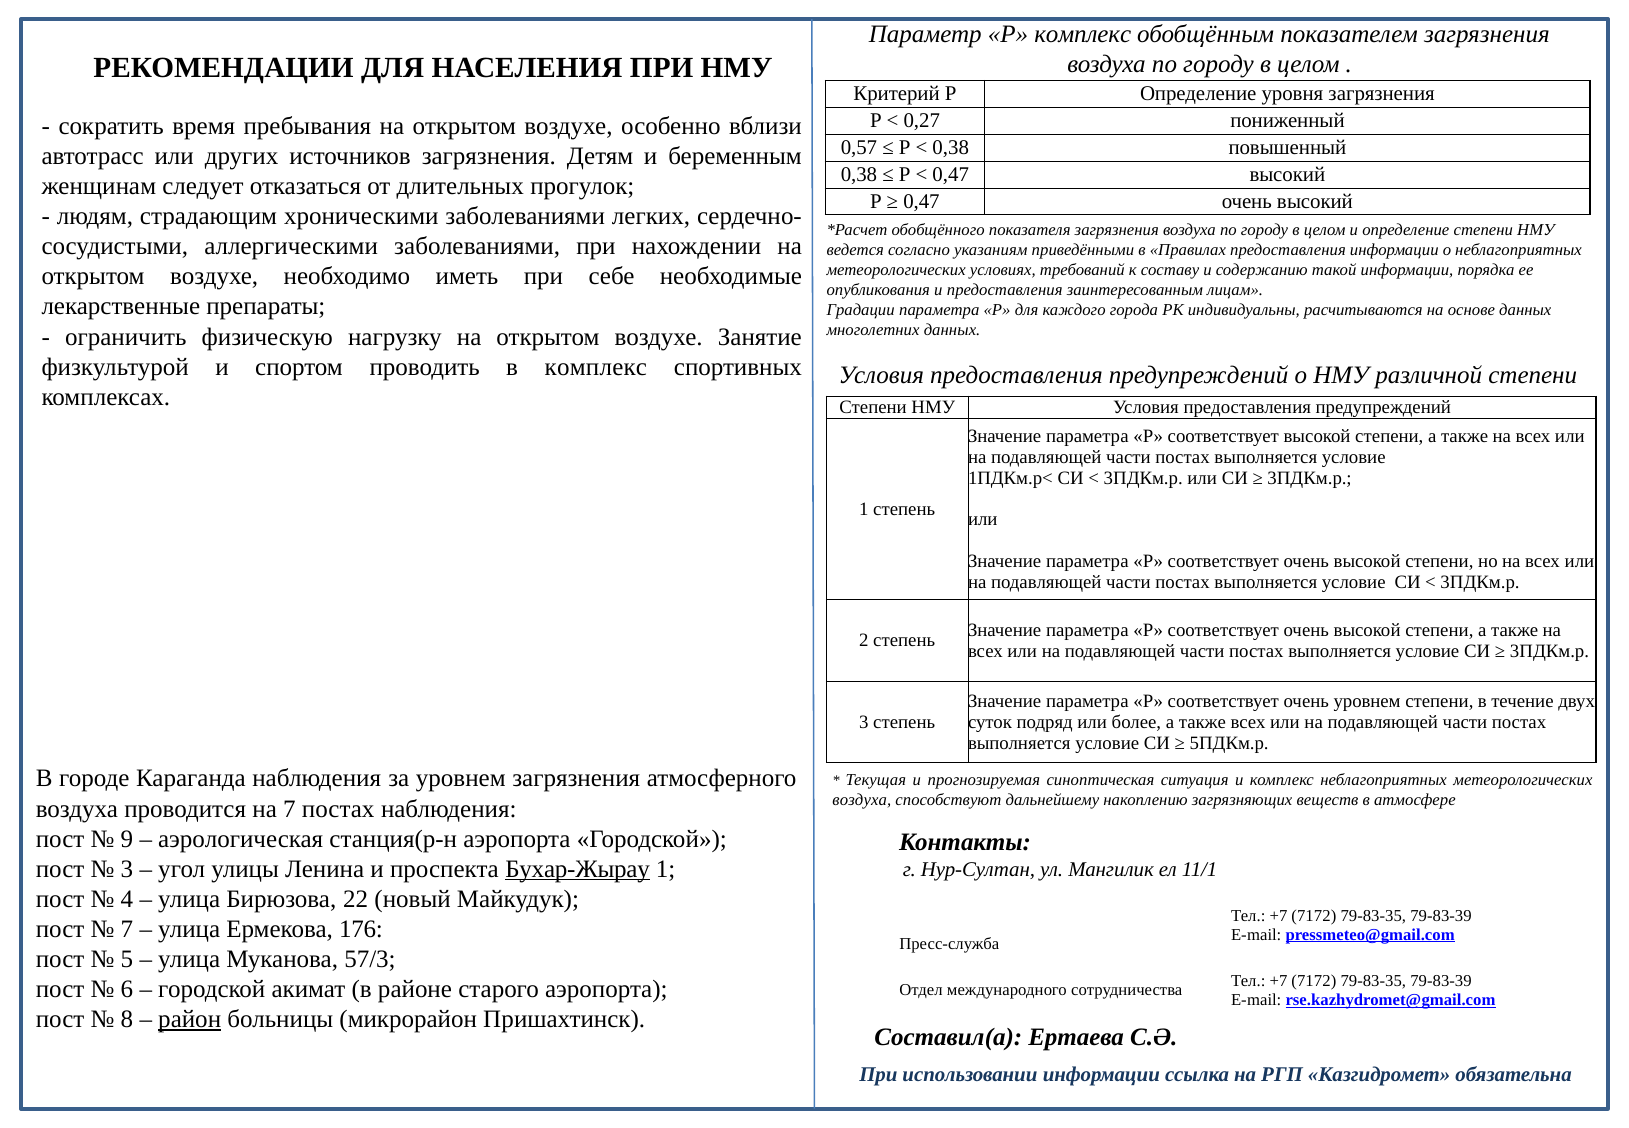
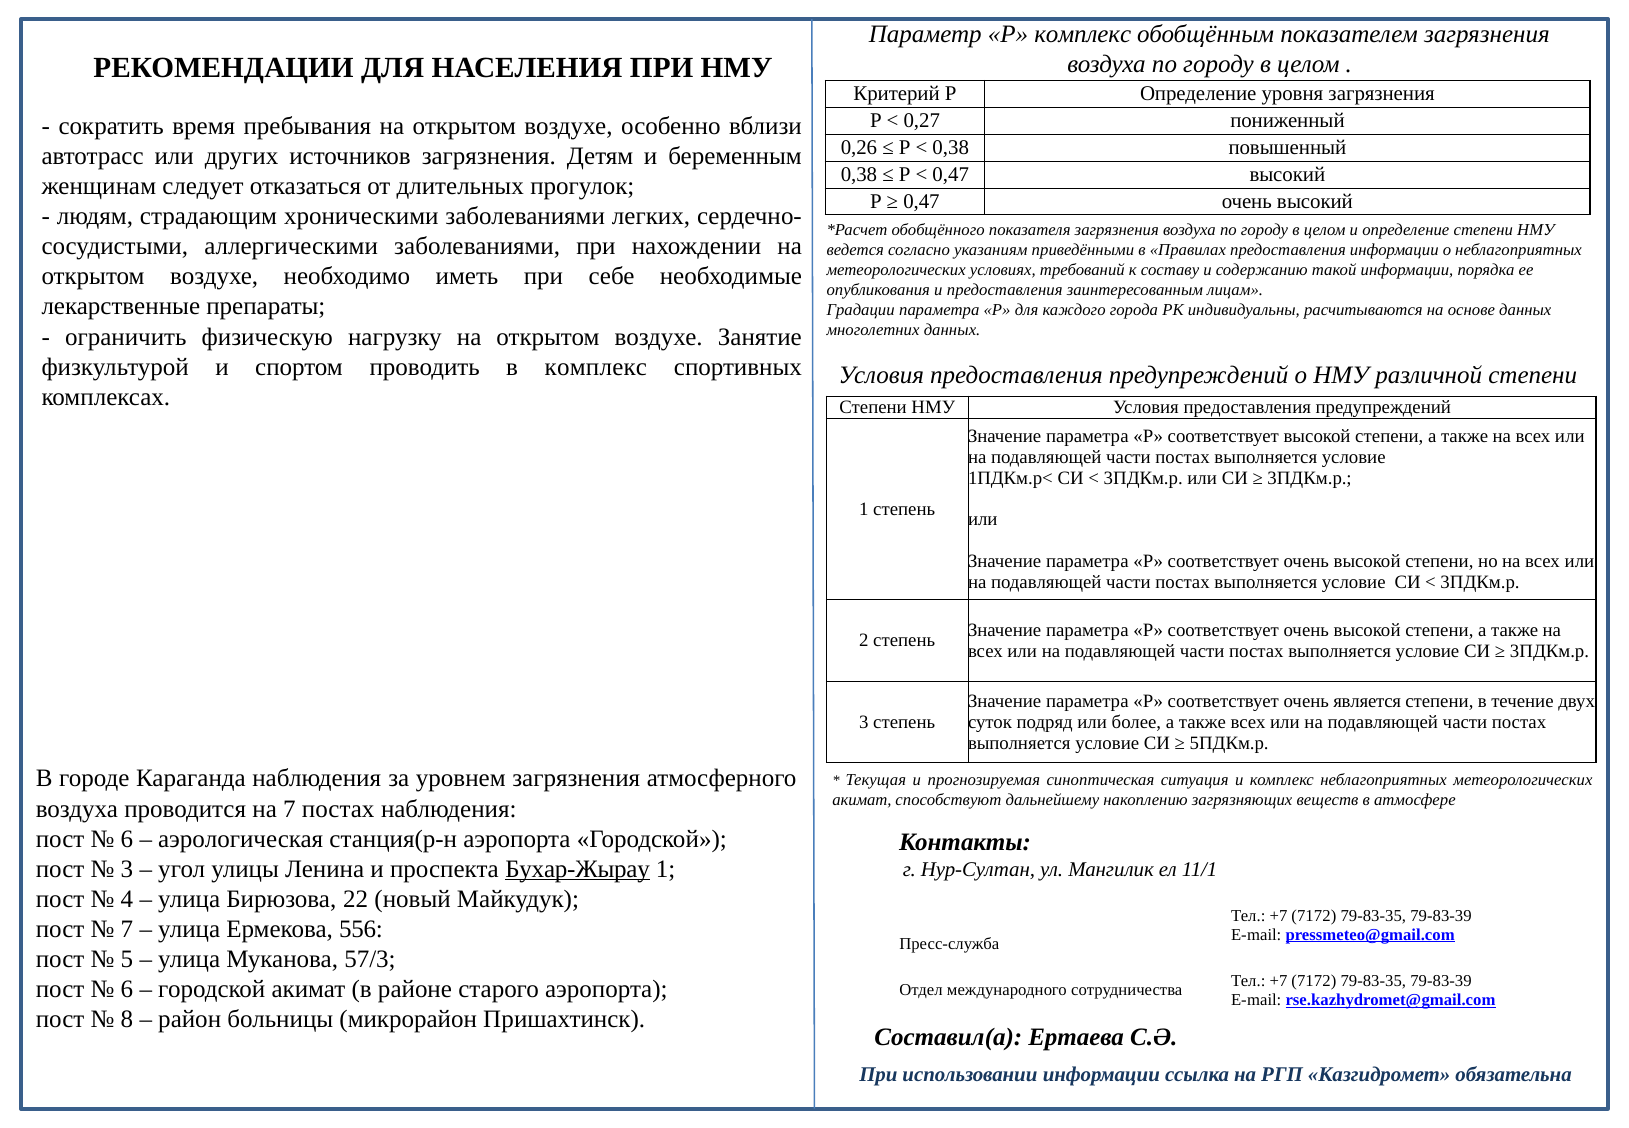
0,57: 0,57 -> 0,26
очень уровнем: уровнем -> является
воздуха at (862, 800): воздуха -> акимат
9 at (127, 839): 9 -> 6
176: 176 -> 556
район underline: present -> none
